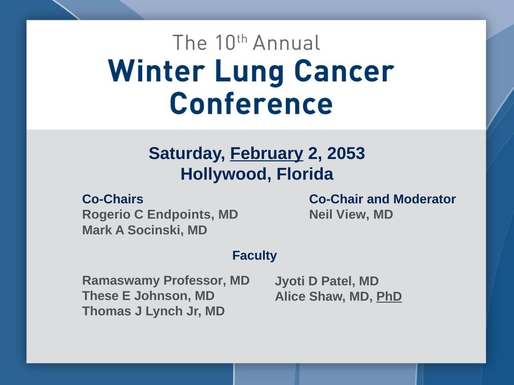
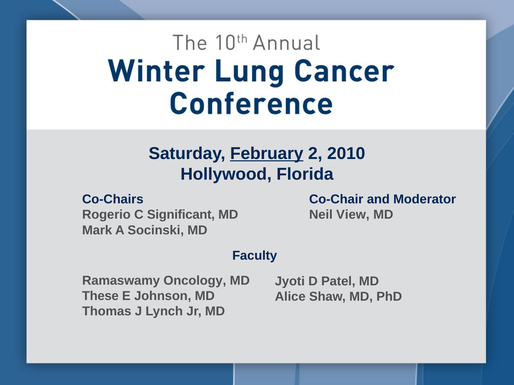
2053: 2053 -> 2010
Endpoints: Endpoints -> Significant
Professor: Professor -> Oncology
PhD underline: present -> none
